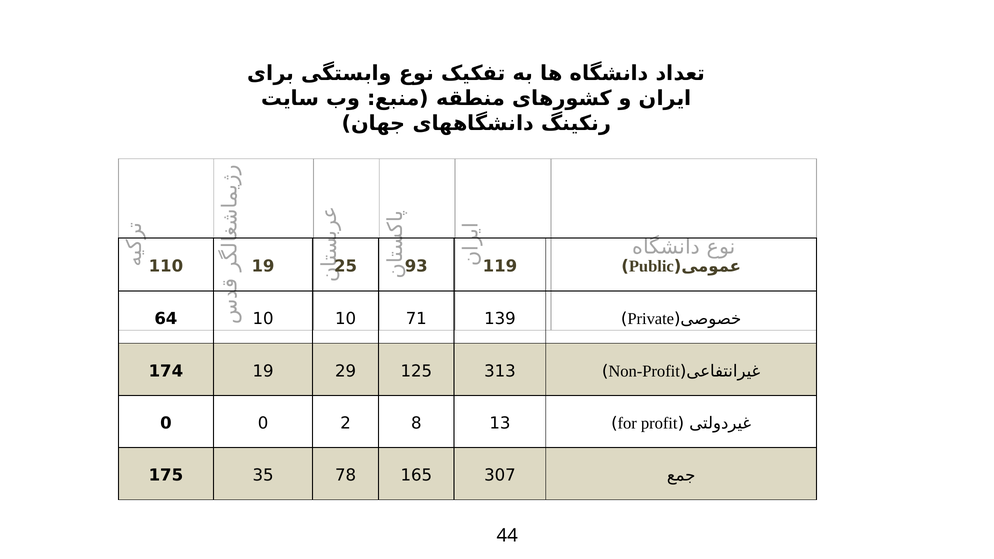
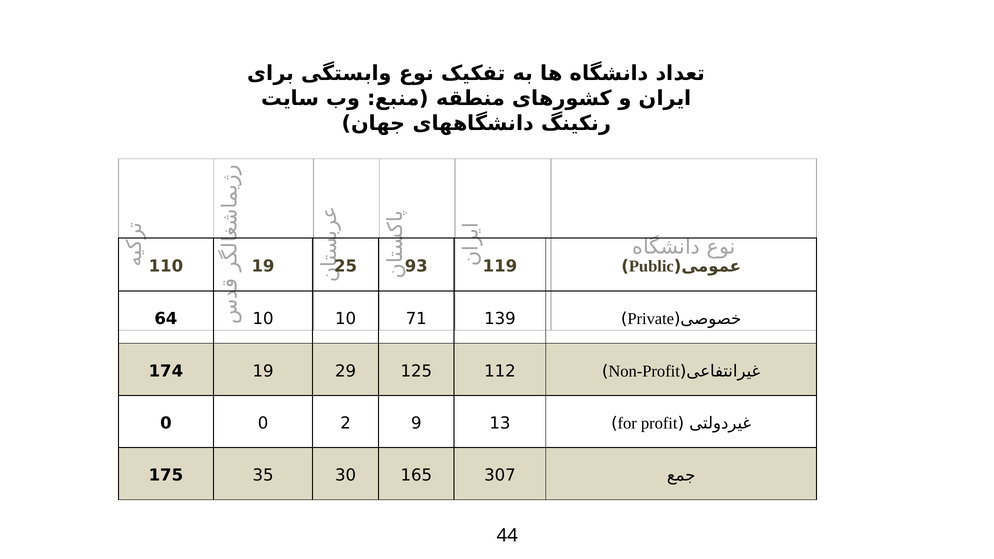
313: 313 -> 112
8: 8 -> 9
78: 78 -> 30
